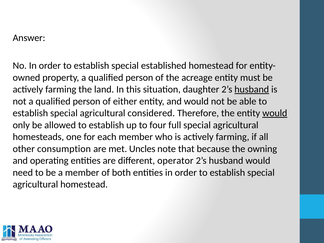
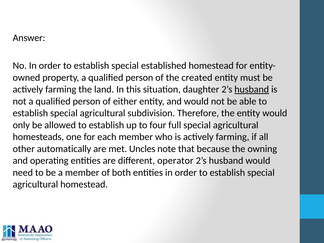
acreage: acreage -> created
considered: considered -> subdivision
would at (275, 113) underline: present -> none
consumption: consumption -> automatically
